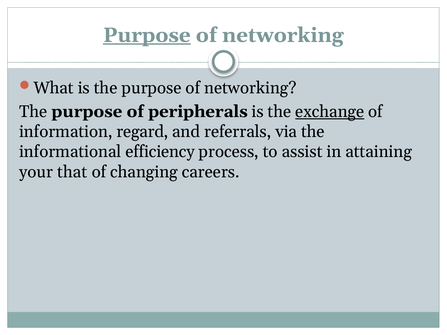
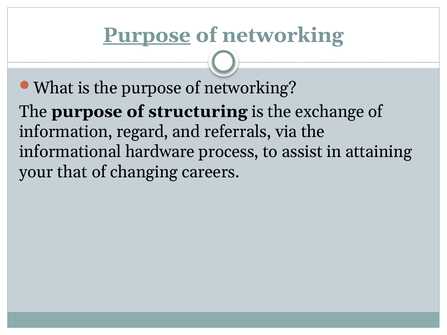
peripherals: peripherals -> structuring
exchange underline: present -> none
efficiency: efficiency -> hardware
